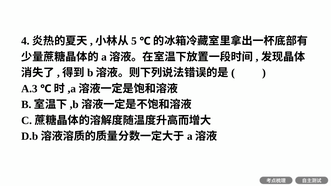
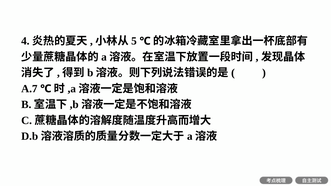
A.3: A.3 -> A.7
